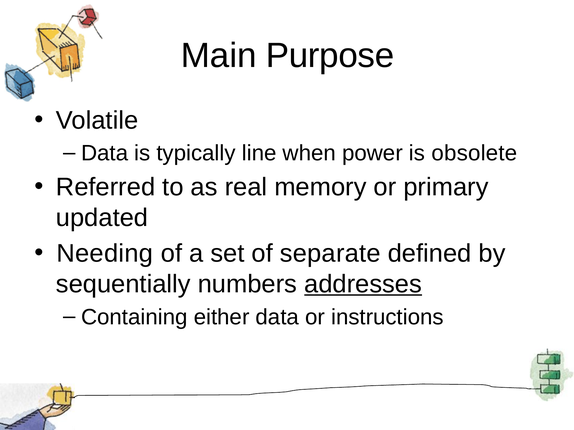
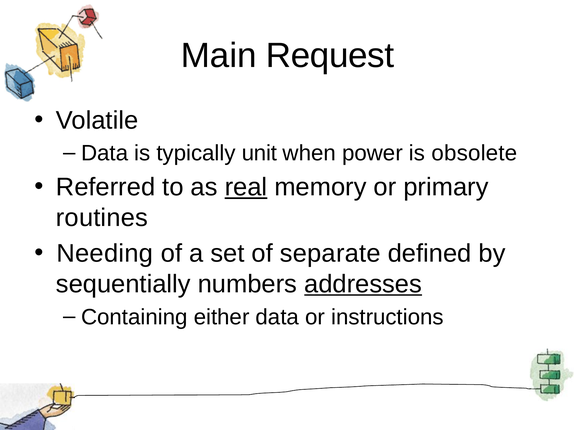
Purpose: Purpose -> Request
line: line -> unit
real underline: none -> present
updated: updated -> routines
